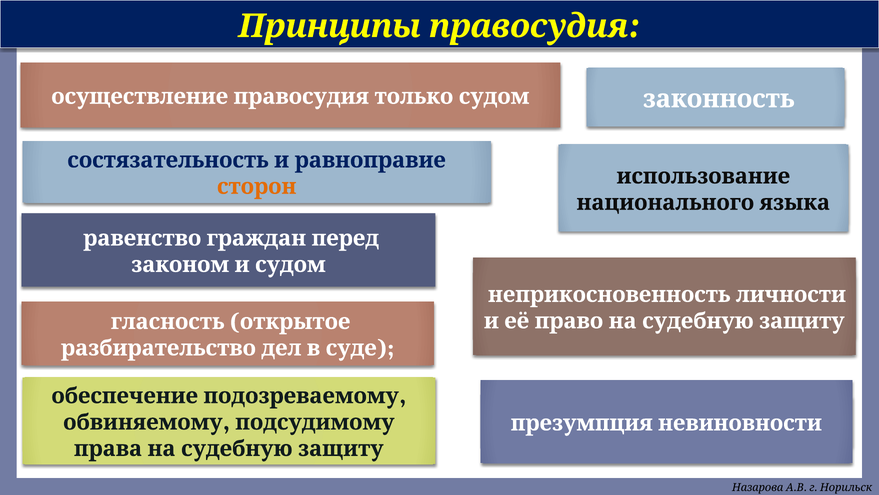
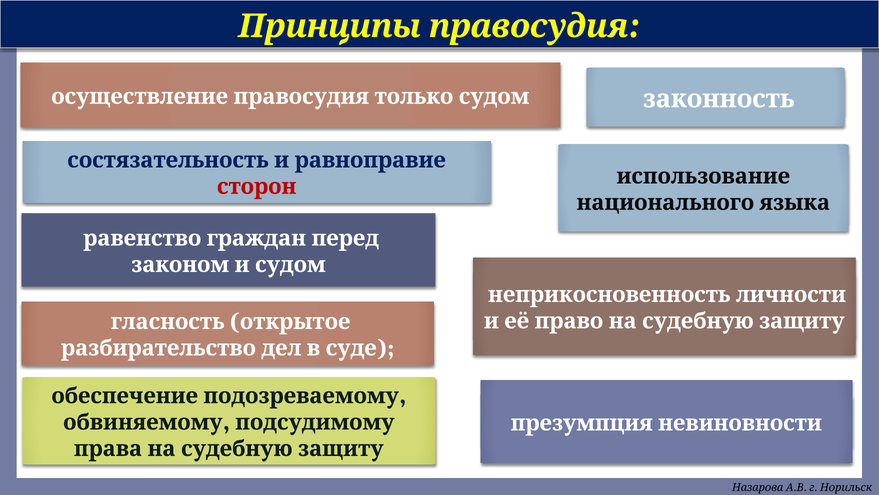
сторон colour: orange -> red
